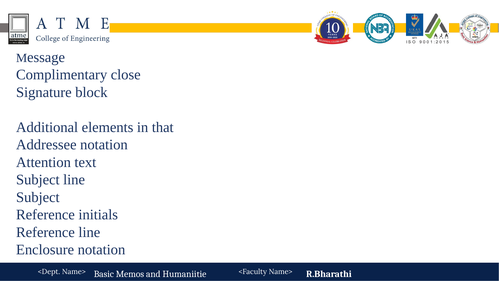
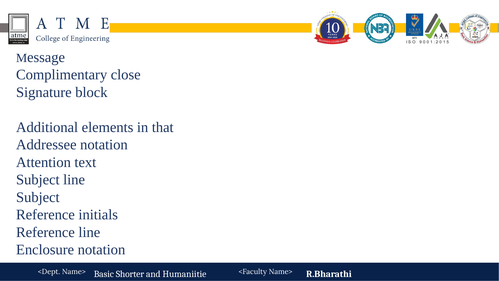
Memos: Memos -> Shorter
